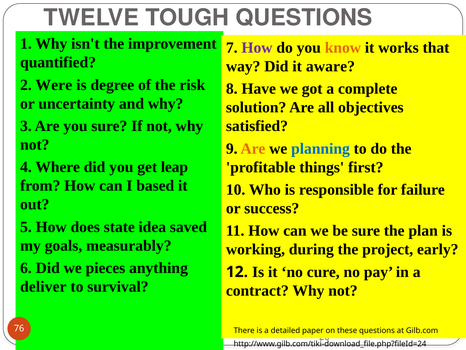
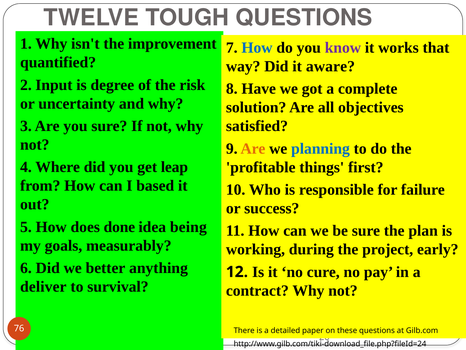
How at (257, 48) colour: purple -> blue
know colour: orange -> purple
Were: Were -> Input
state: state -> done
saved: saved -> being
pieces: pieces -> better
